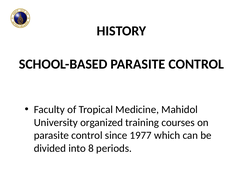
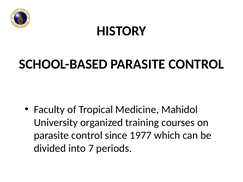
8: 8 -> 7
